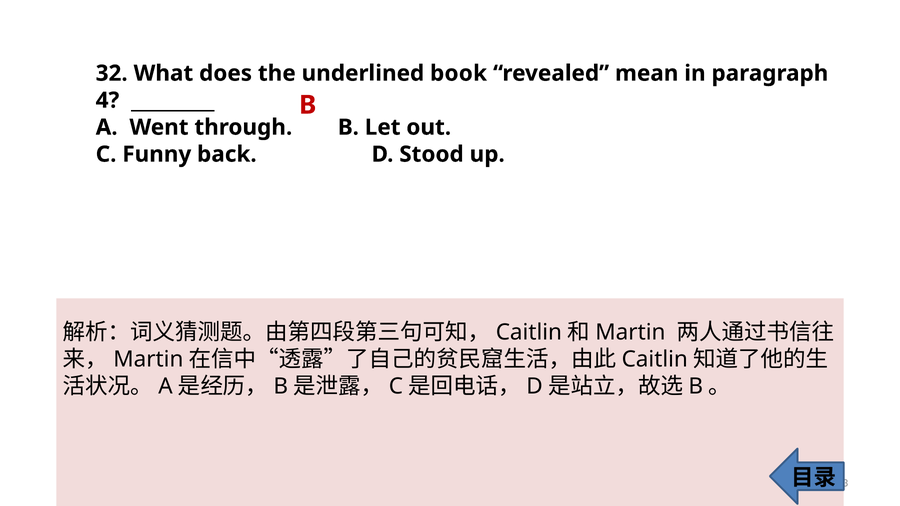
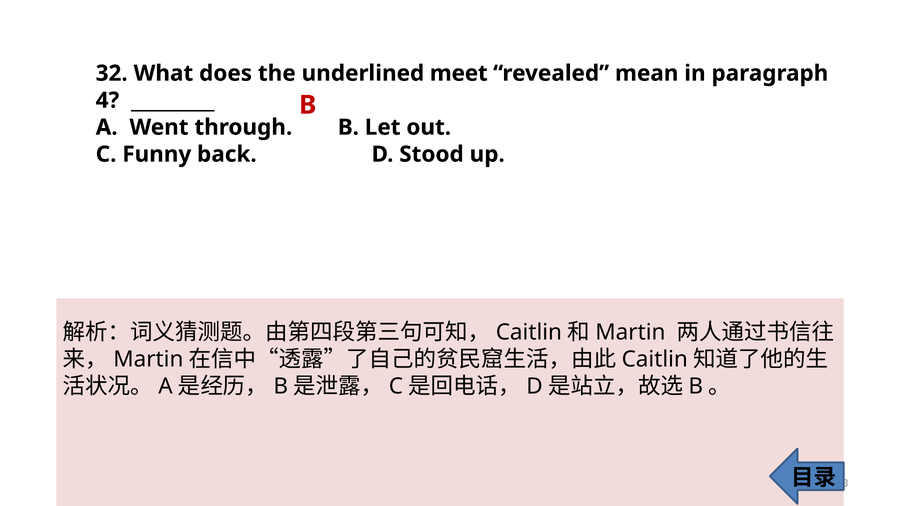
book: book -> meet
